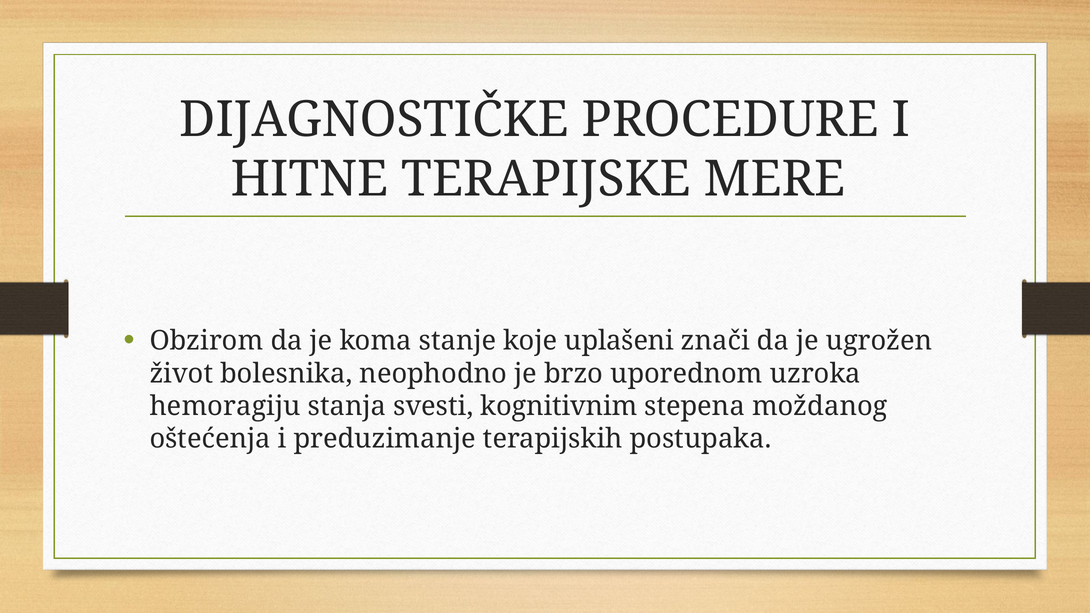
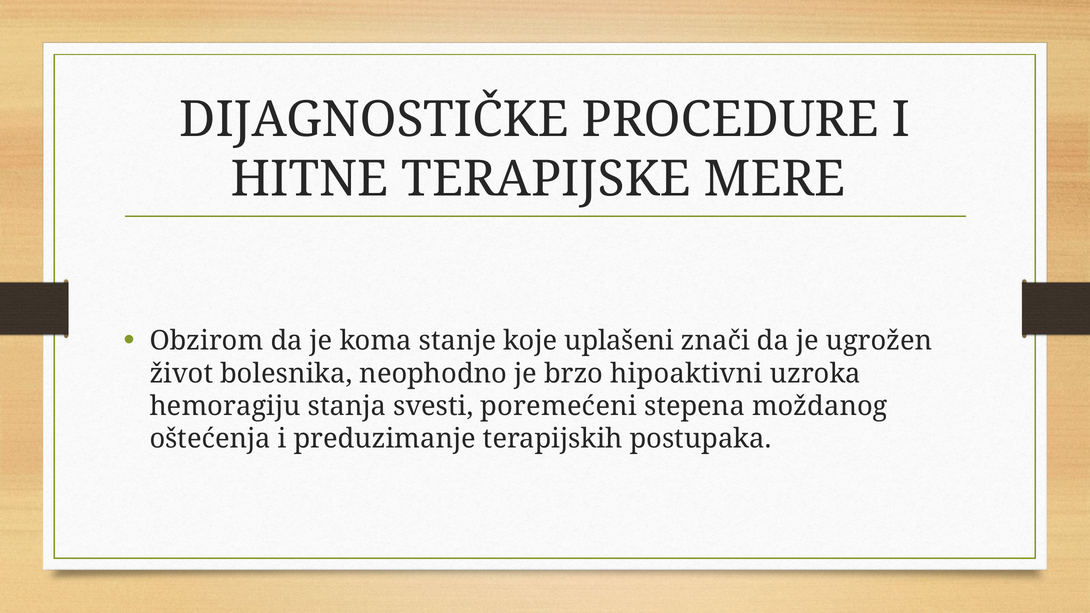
uporednom: uporednom -> hipoaktivni
kognitivnim: kognitivnim -> poremećeni
